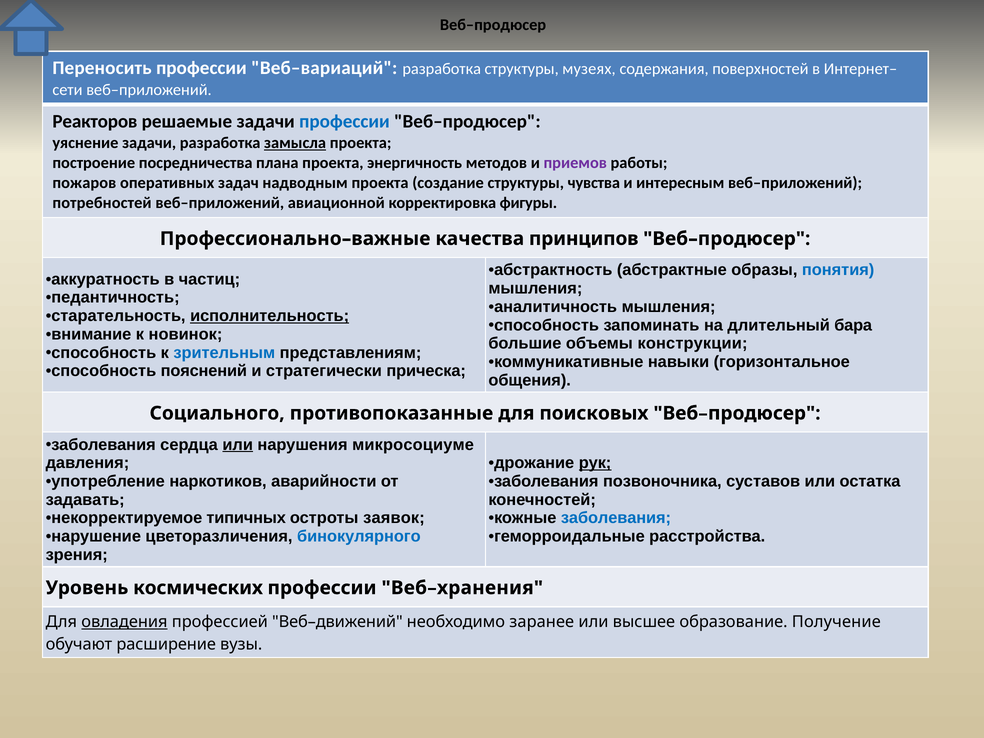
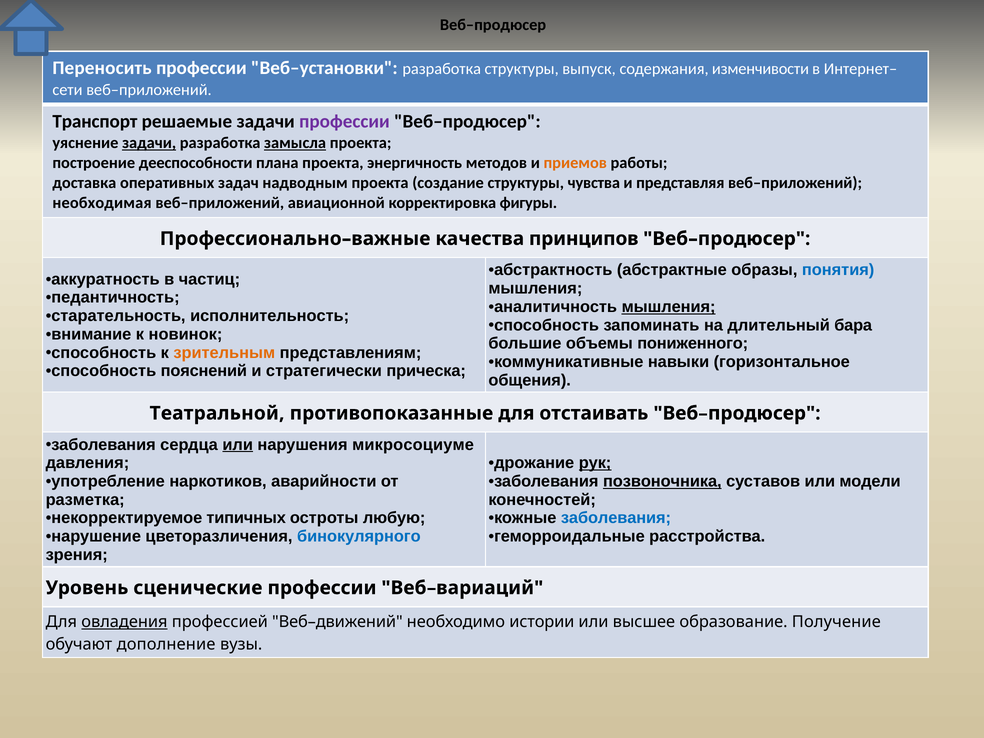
Веб–вариаций: Веб–вариаций -> Веб–установки
музеях: музеях -> выпуск
поверхностей: поверхностей -> изменчивости
Реакторов: Реакторов -> Транспорт
профессии at (344, 121) colour: blue -> purple
задачи at (149, 143) underline: none -> present
посредничества: посредничества -> дееспособности
приемов colour: purple -> orange
пожаров: пожаров -> доставка
интересным: интересным -> представляя
потребностей: потребностей -> необходимая
мышления at (669, 307) underline: none -> present
исполнительность underline: present -> none
конструкции: конструкции -> пониженного
зрительным colour: blue -> orange
Социального: Социального -> Театральной
поисковых: поисковых -> отстаивать
позвоночника underline: none -> present
остатка: остатка -> модели
задавать: задавать -> разметка
заявок: заявок -> любую
космических: космических -> сценические
Веб–хранения: Веб–хранения -> Веб–вариаций
заранее: заранее -> истории
расширение: расширение -> дополнение
